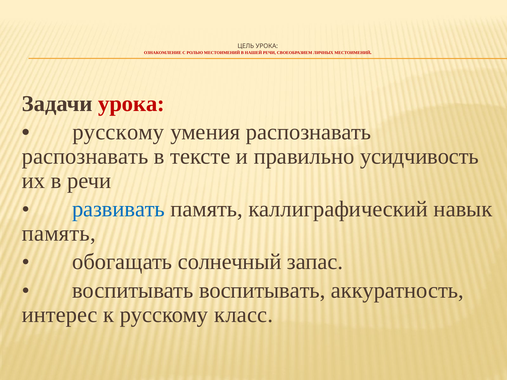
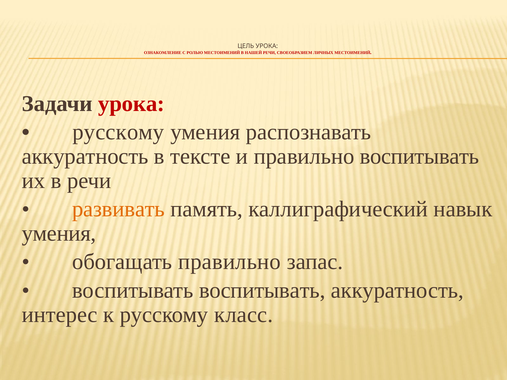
распознавать at (85, 157): распознавать -> аккуратность
правильно усидчивость: усидчивость -> воспитывать
развивать colour: blue -> orange
память at (59, 234): память -> умения
обогащать солнечный: солнечный -> правильно
